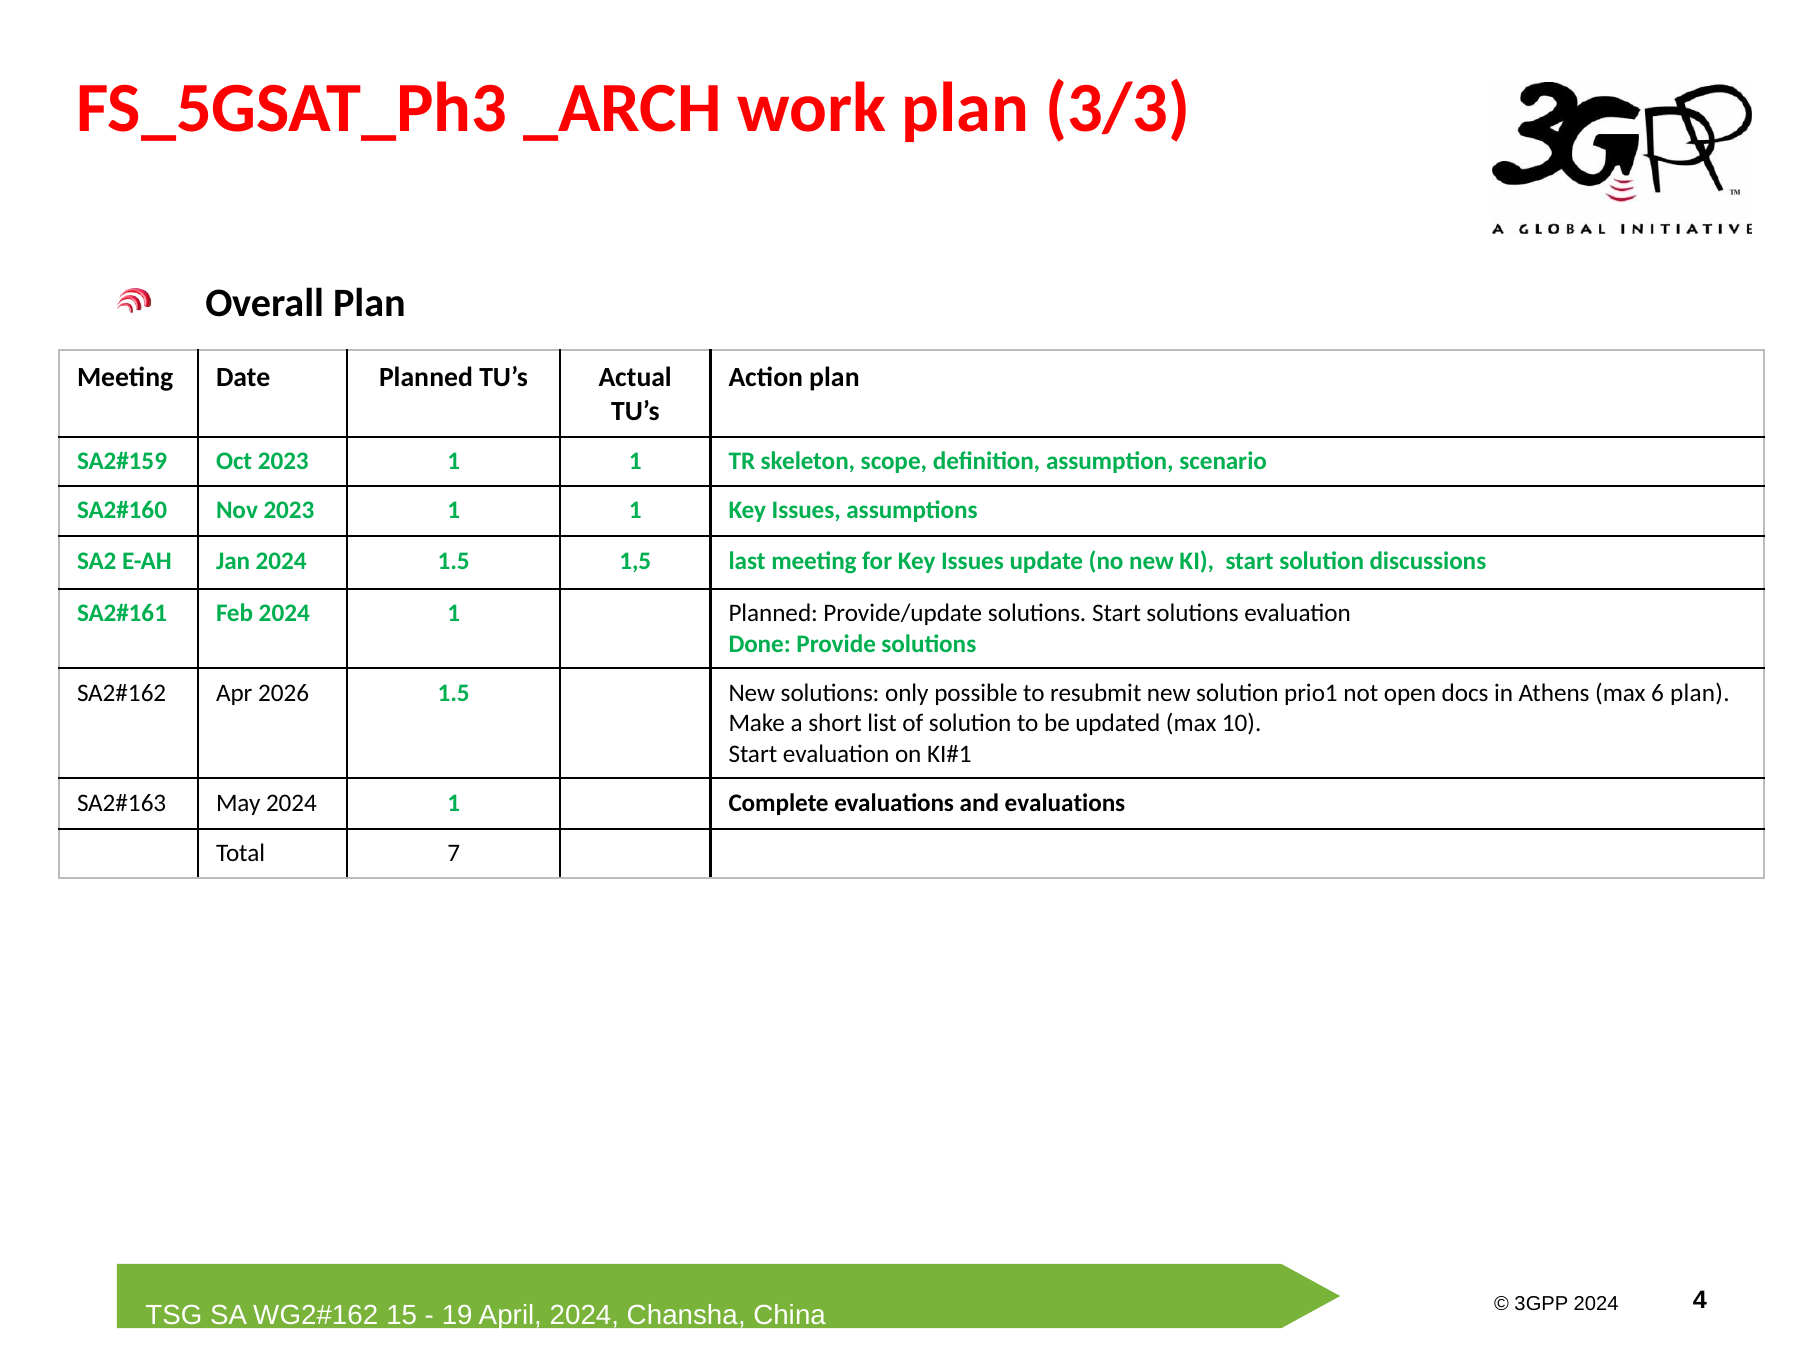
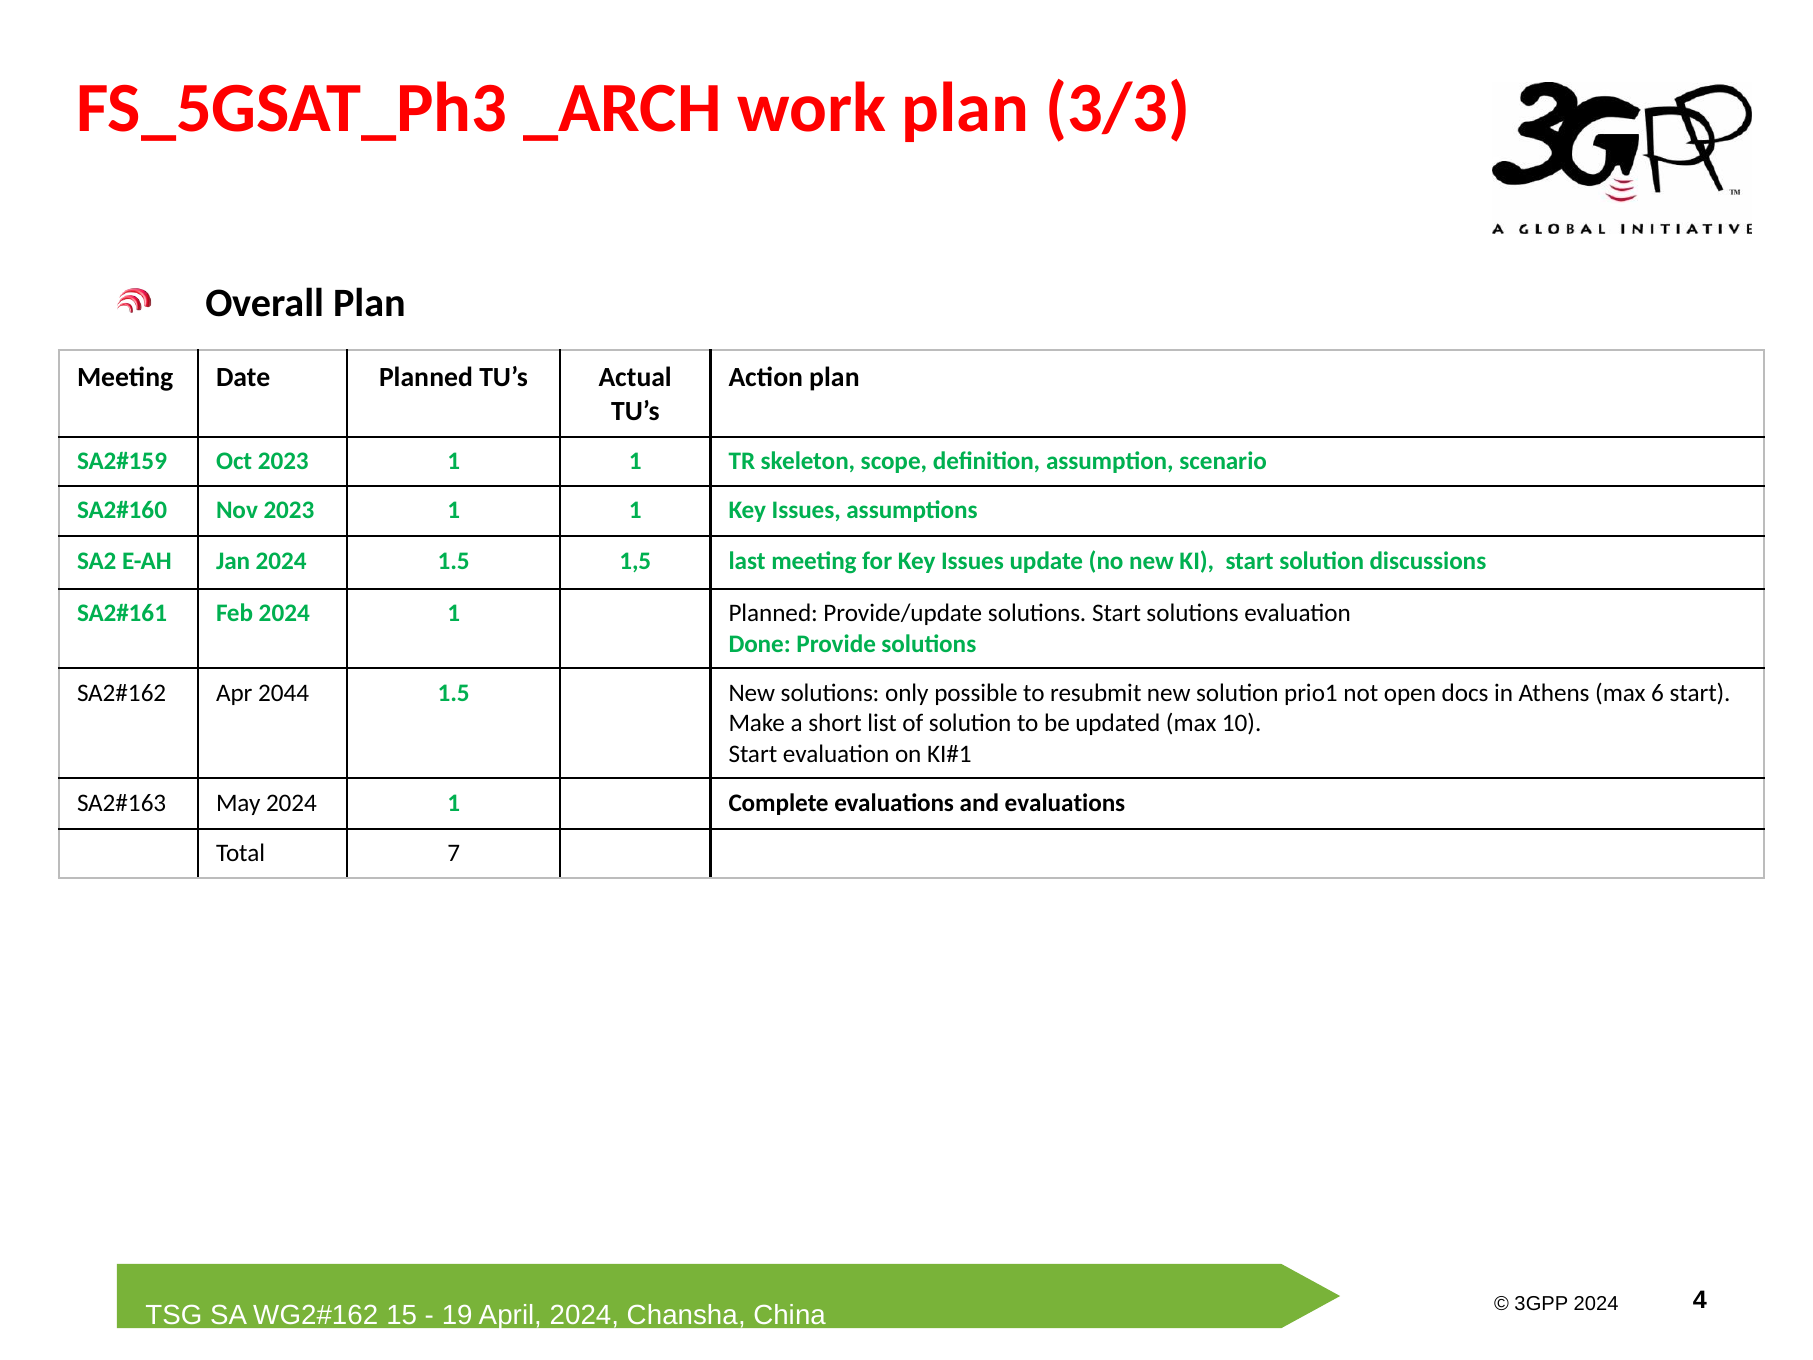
2026: 2026 -> 2044
6 plan: plan -> start
